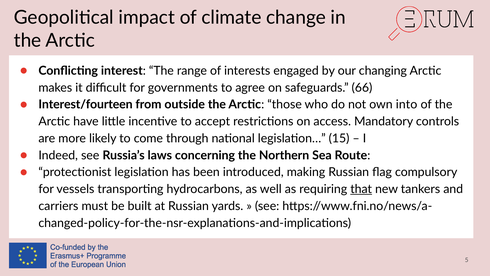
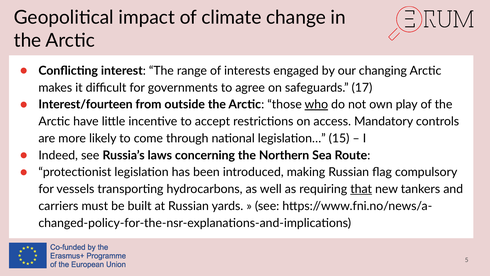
66: 66 -> 17
who underline: none -> present
into: into -> play
